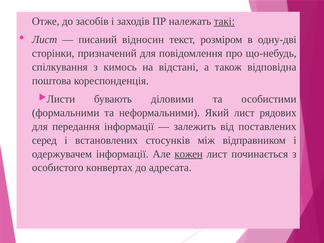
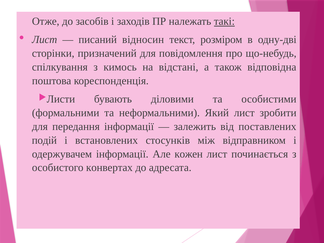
рядових: рядових -> зробити
серед: серед -> подій
кожен underline: present -> none
